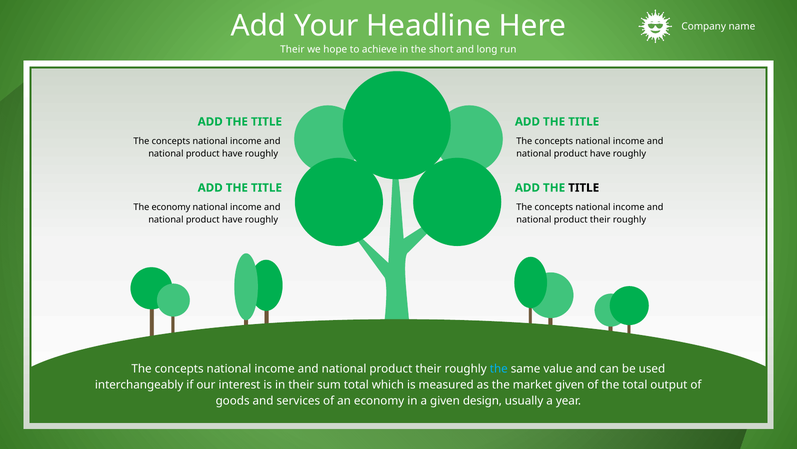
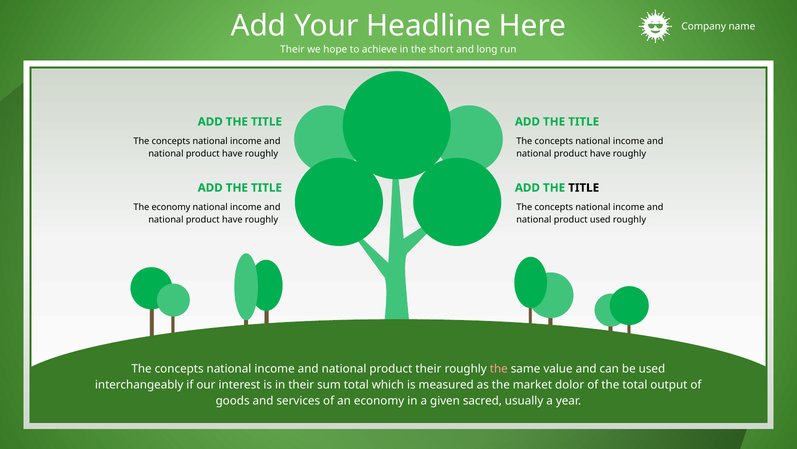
their at (600, 219): their -> used
the at (499, 369) colour: light blue -> pink
market given: given -> dolor
design: design -> sacred
